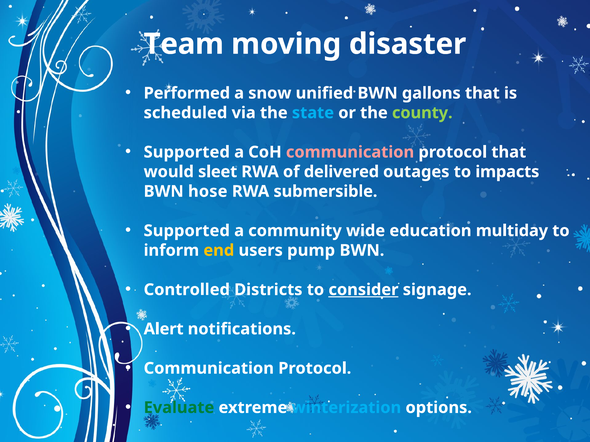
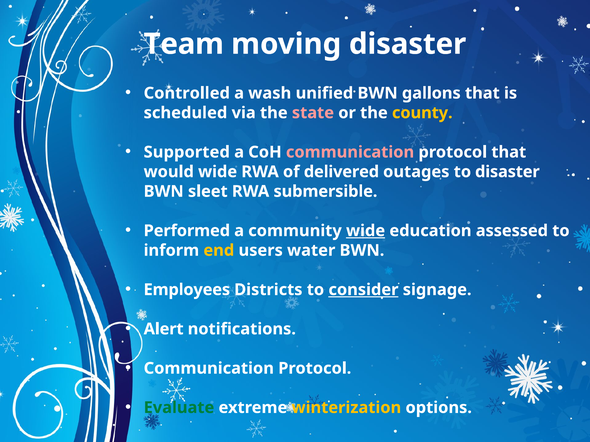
Performed: Performed -> Controlled
snow: snow -> wash
state colour: light blue -> pink
county colour: light green -> yellow
would sleet: sleet -> wide
to impacts: impacts -> disaster
hose: hose -> sleet
Supported at (187, 231): Supported -> Performed
wide at (366, 231) underline: none -> present
multiday: multiday -> assessed
pump: pump -> water
Controlled: Controlled -> Employees
winterization colour: light blue -> yellow
